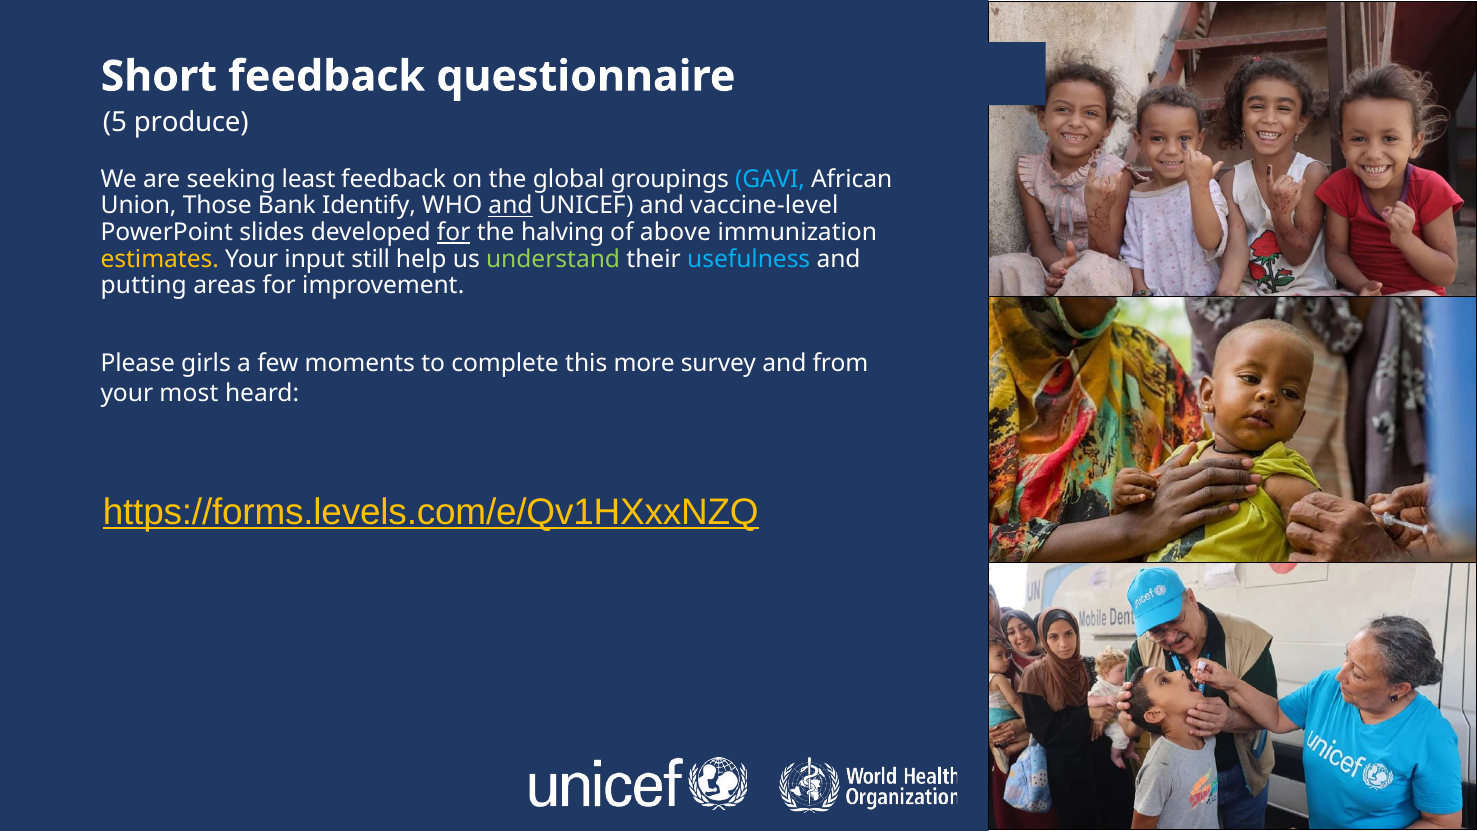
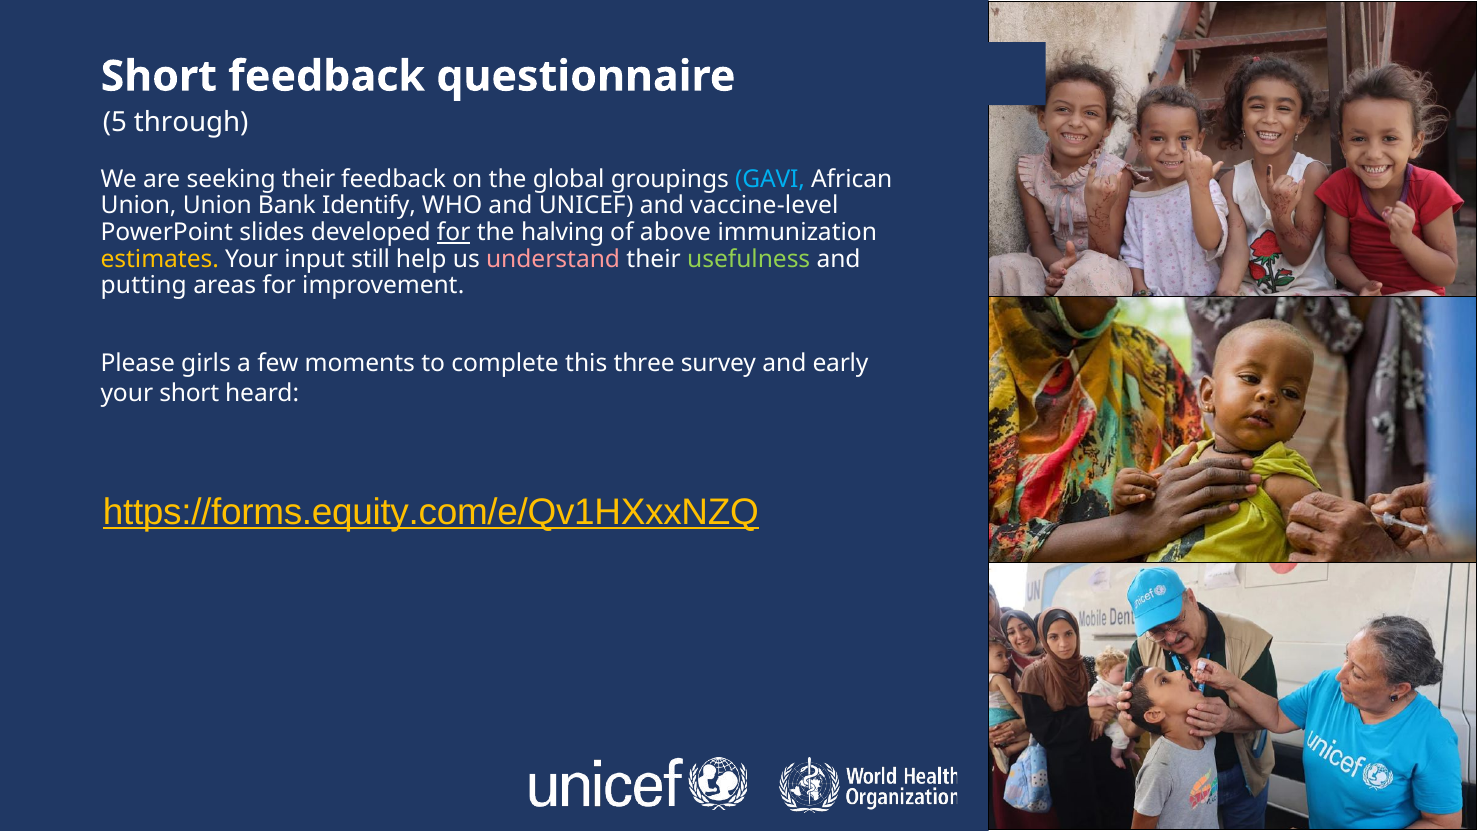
produce: produce -> through
seeking least: least -> their
Union Those: Those -> Union
and at (511, 206) underline: present -> none
understand colour: light green -> pink
usefulness colour: light blue -> light green
more: more -> three
from: from -> early
your most: most -> short
https://forms.levels.com/e/Qv1HXxxNZQ: https://forms.levels.com/e/Qv1HXxxNZQ -> https://forms.equity.com/e/Qv1HXxxNZQ
